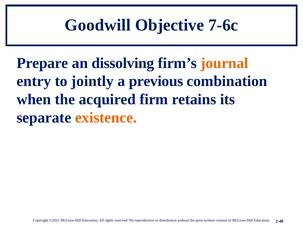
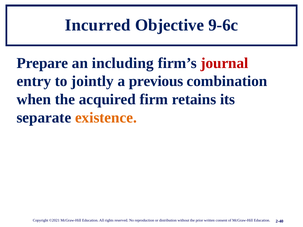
Goodwill: Goodwill -> Incurred
7-6c: 7-6c -> 9-6c
dissolving: dissolving -> including
journal colour: orange -> red
